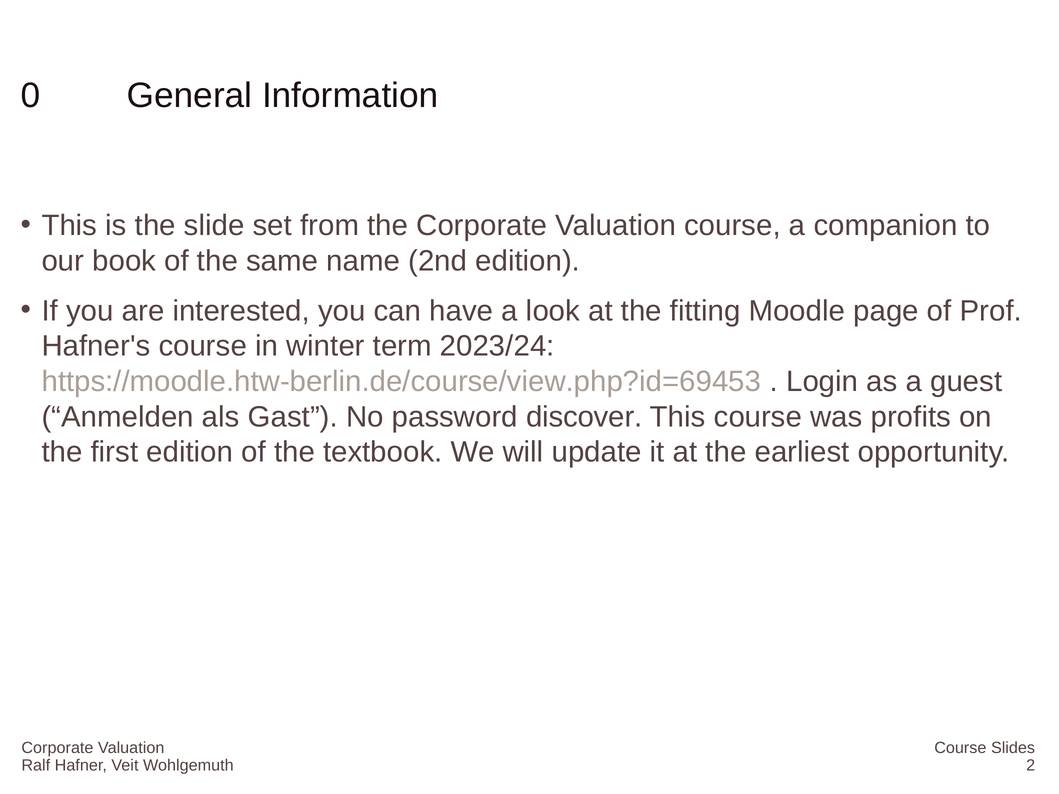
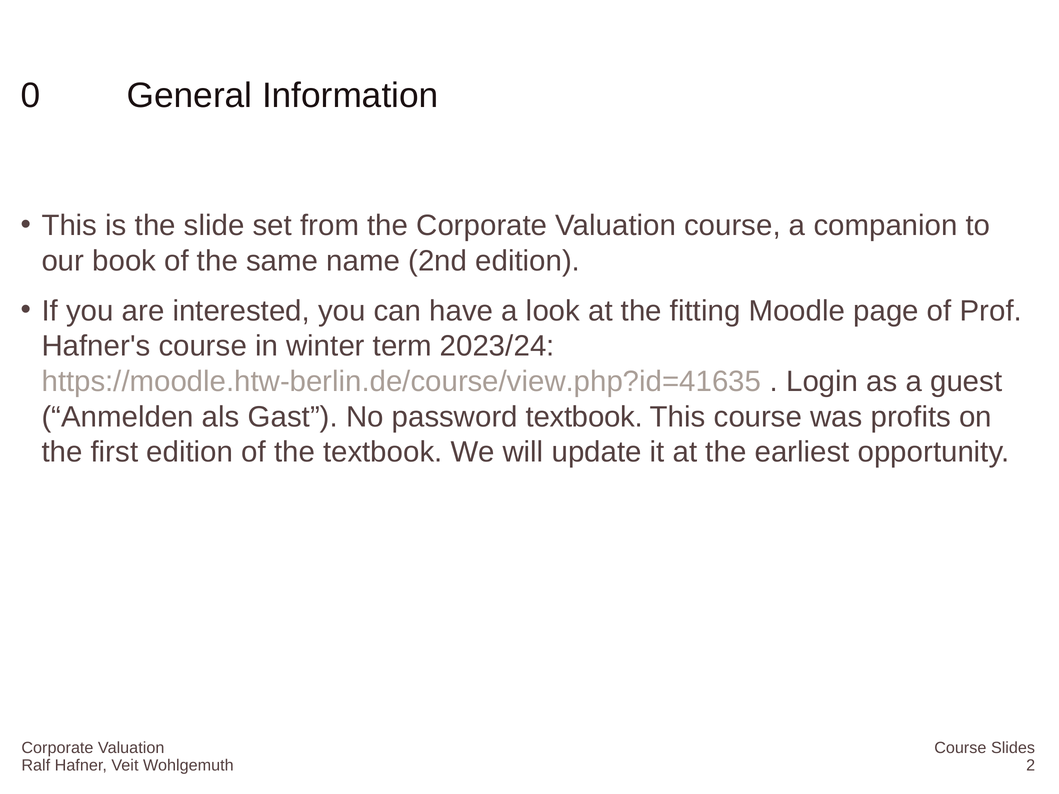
https://moodle.htw-berlin.de/course/view.php?id=69453: https://moodle.htw-berlin.de/course/view.php?id=69453 -> https://moodle.htw-berlin.de/course/view.php?id=41635
password discover: discover -> textbook
